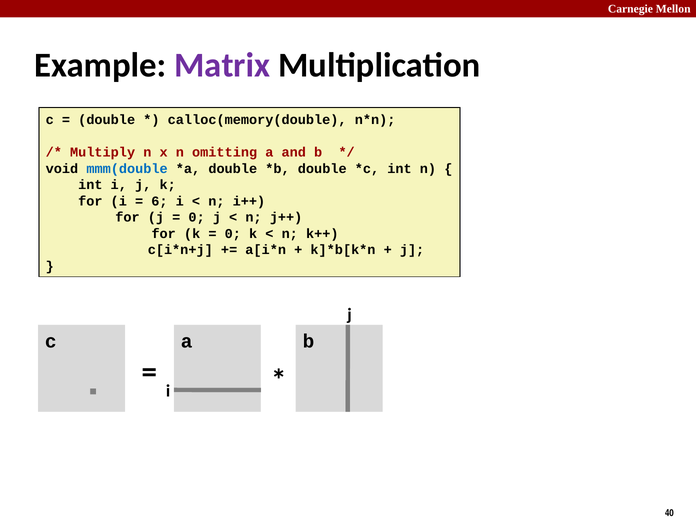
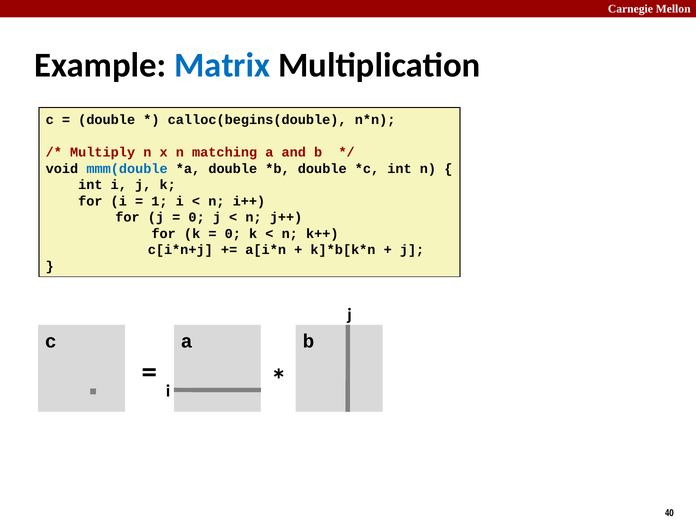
Matrix colour: purple -> blue
calloc(memory(double: calloc(memory(double -> calloc(begins(double
omitting: omitting -> matching
6: 6 -> 1
